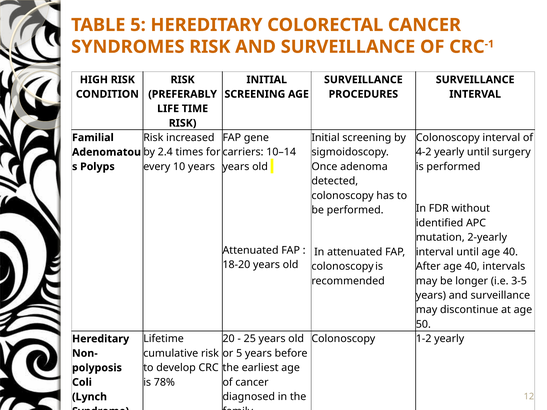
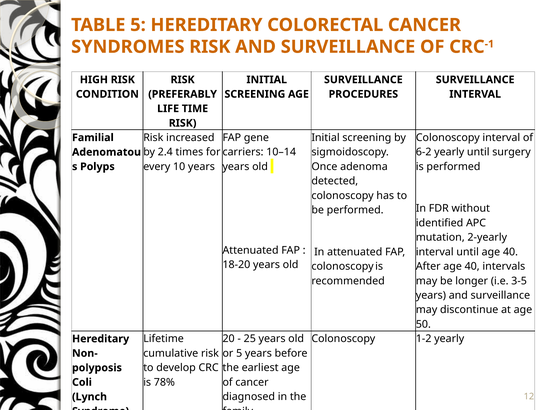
4-2: 4-2 -> 6-2
